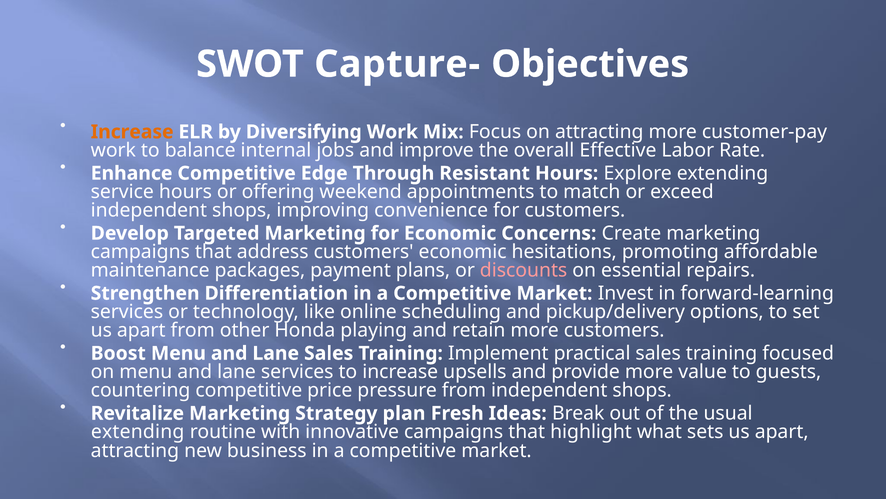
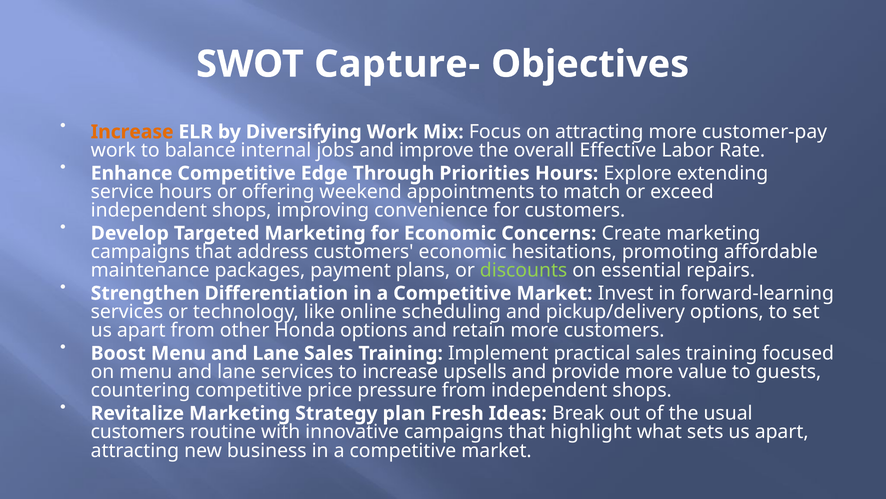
Resistant: Resistant -> Priorities
discounts colour: pink -> light green
Honda playing: playing -> options
extending at (138, 431): extending -> customers
